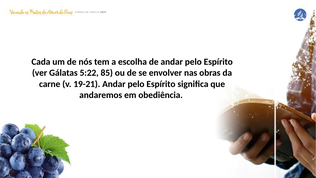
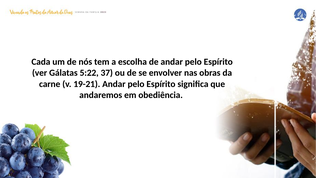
85: 85 -> 37
